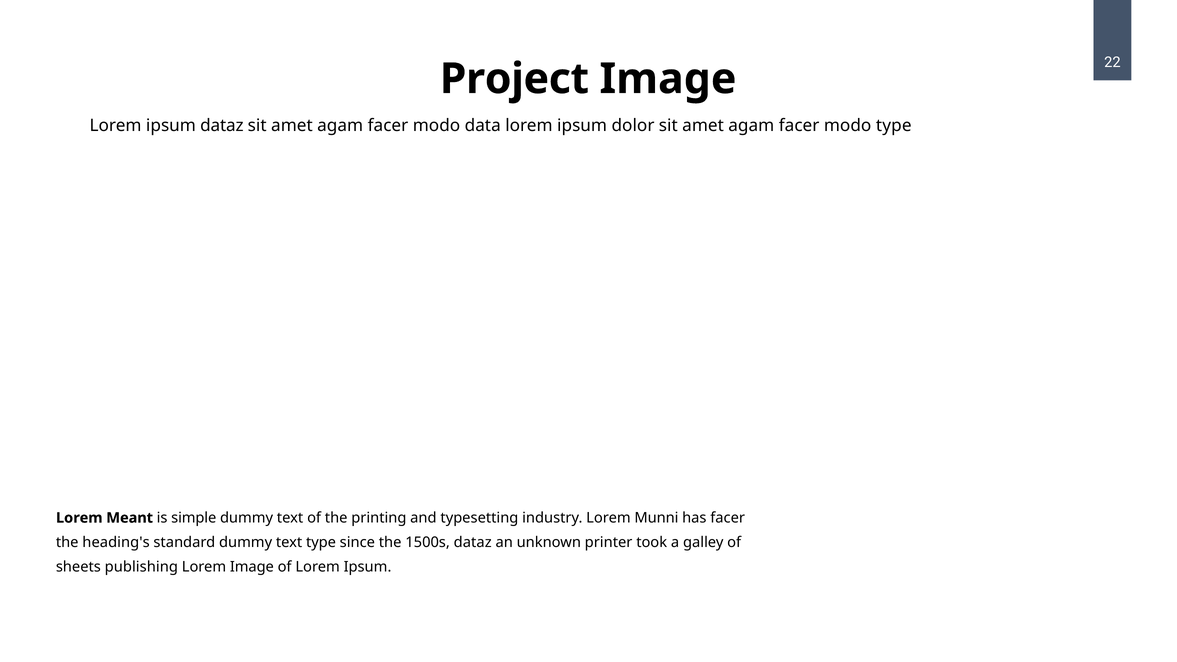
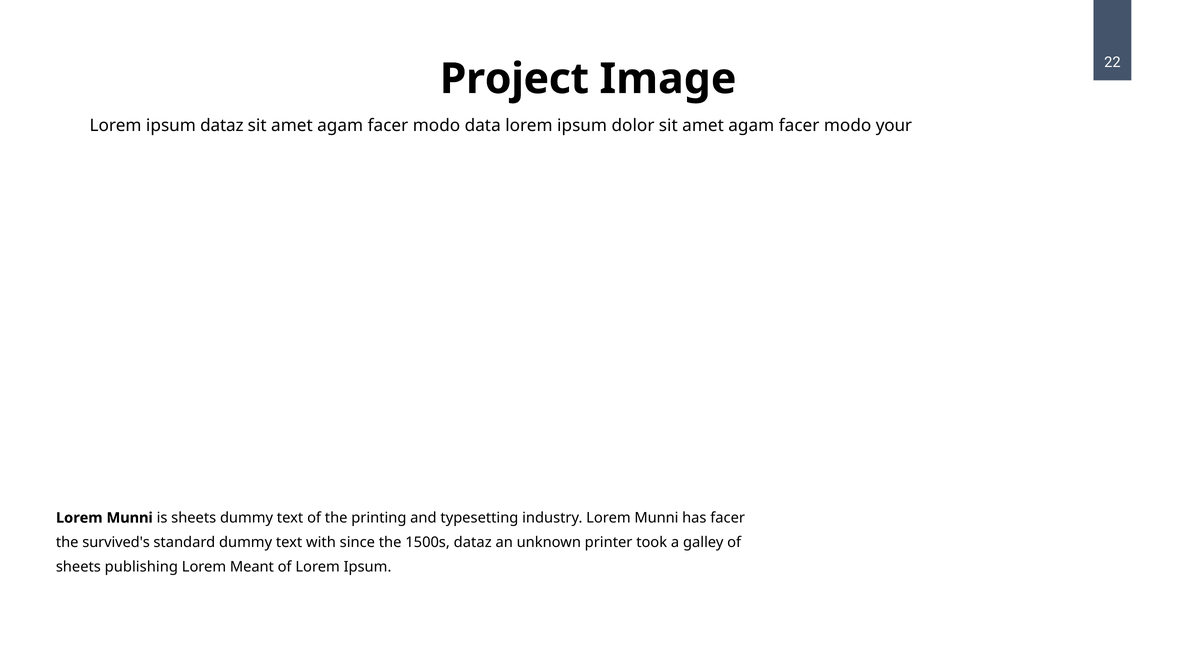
modo type: type -> your
Meant at (130, 518): Meant -> Munni
is simple: simple -> sheets
heading's: heading's -> survived's
text type: type -> with
Lorem Image: Image -> Meant
